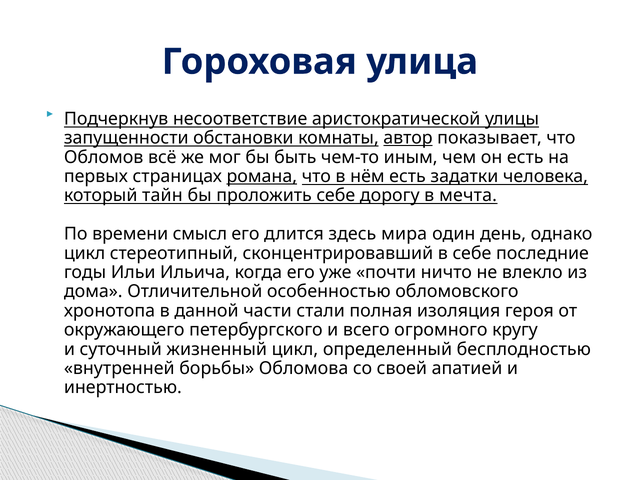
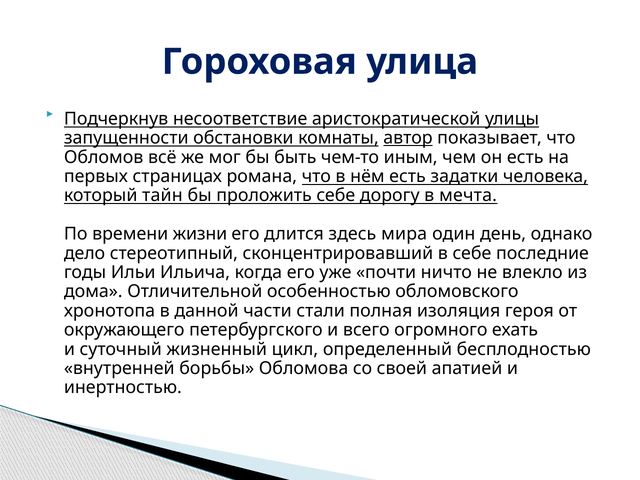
романа underline: present -> none
смысл: смысл -> жизни
цикл at (85, 253): цикл -> дело
кругу: кругу -> ехать
